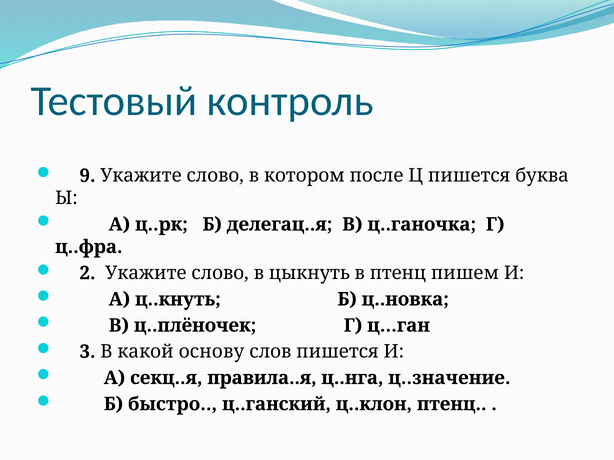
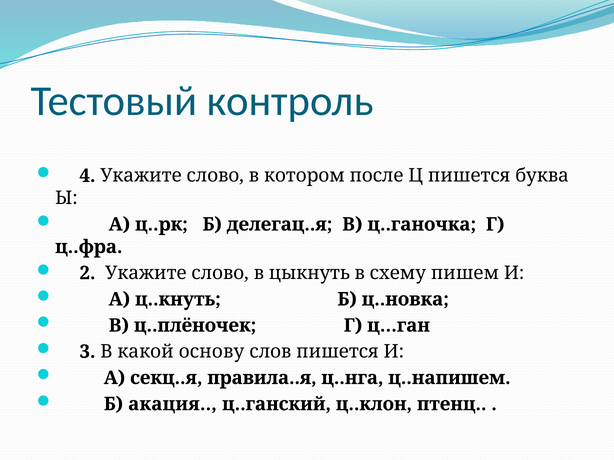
9: 9 -> 4
в птенц: птенц -> схему
ц..значение: ц..значение -> ц..напишем
быстро: быстро -> акация
